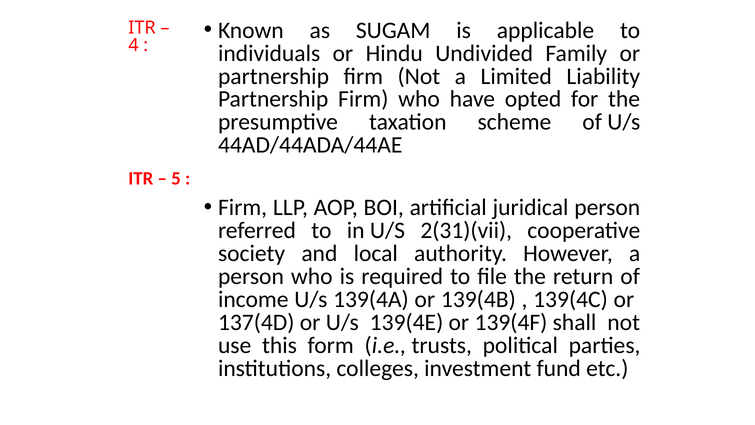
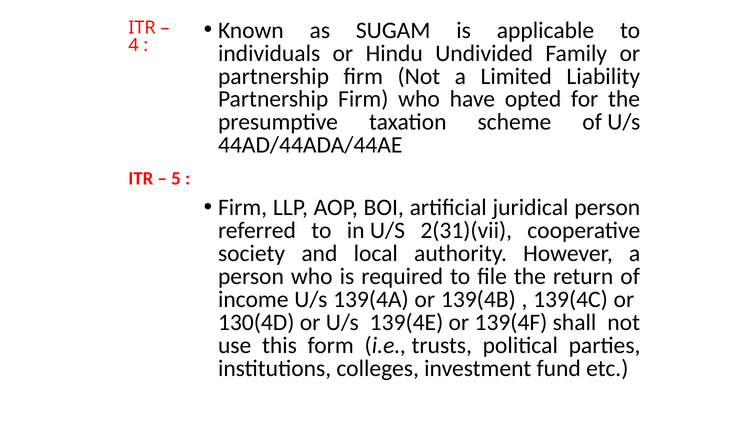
137(4D: 137(4D -> 130(4D
